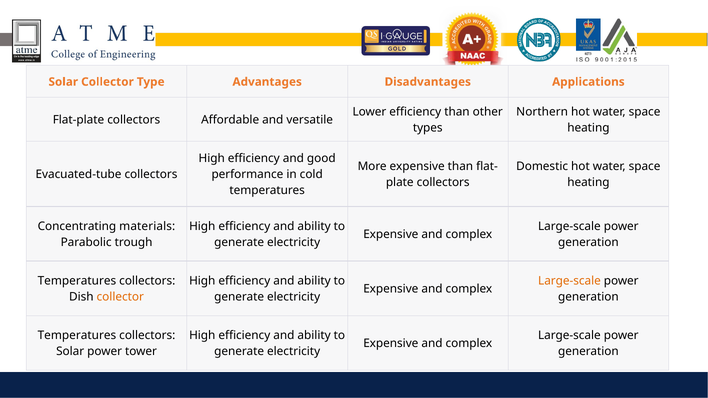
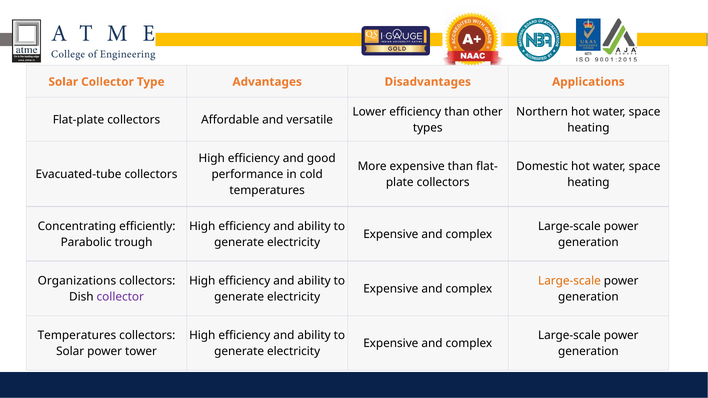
materials: materials -> efficiently
Temperatures at (77, 281): Temperatures -> Organizations
collector at (120, 297) colour: orange -> purple
